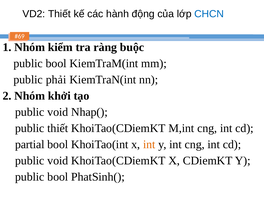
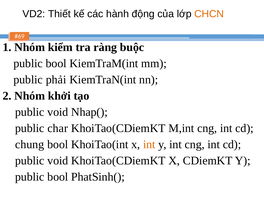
CHCN colour: blue -> orange
public thiết: thiết -> char
partial: partial -> chung
